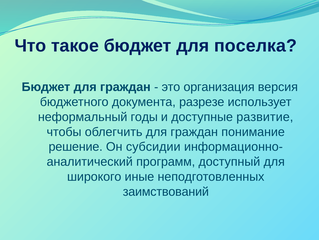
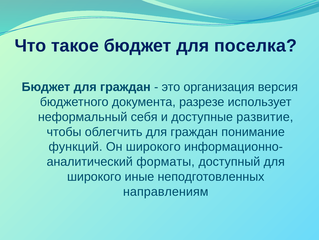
годы: годы -> себя
решение: решение -> функций
Он субсидии: субсидии -> широкого
программ: программ -> форматы
заимствований: заимствований -> направлениям
